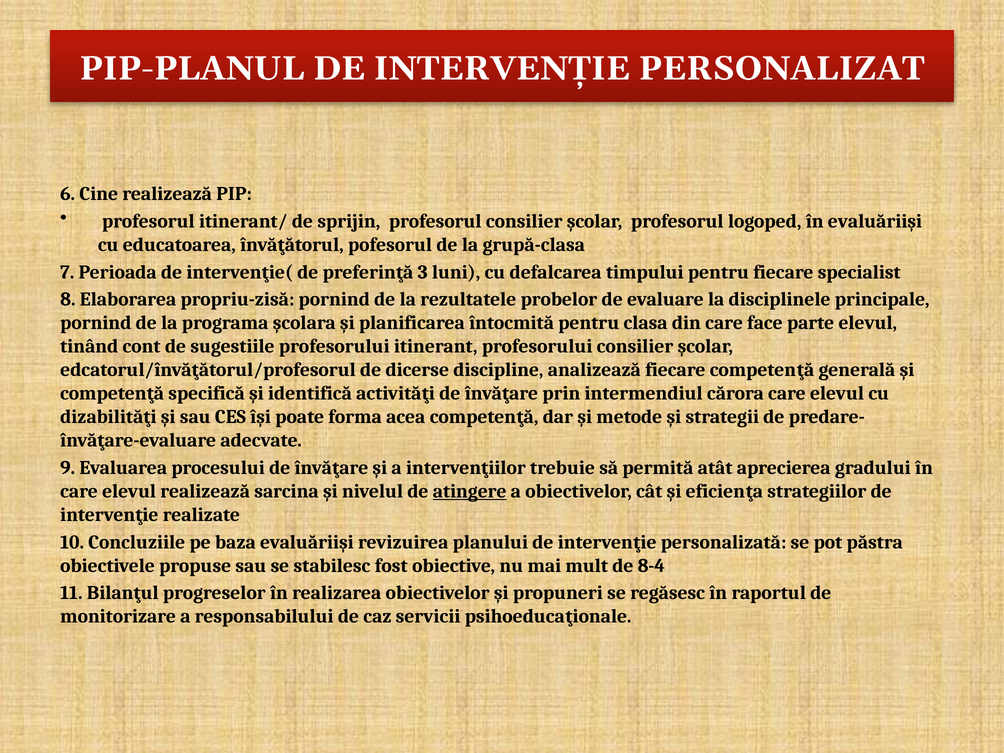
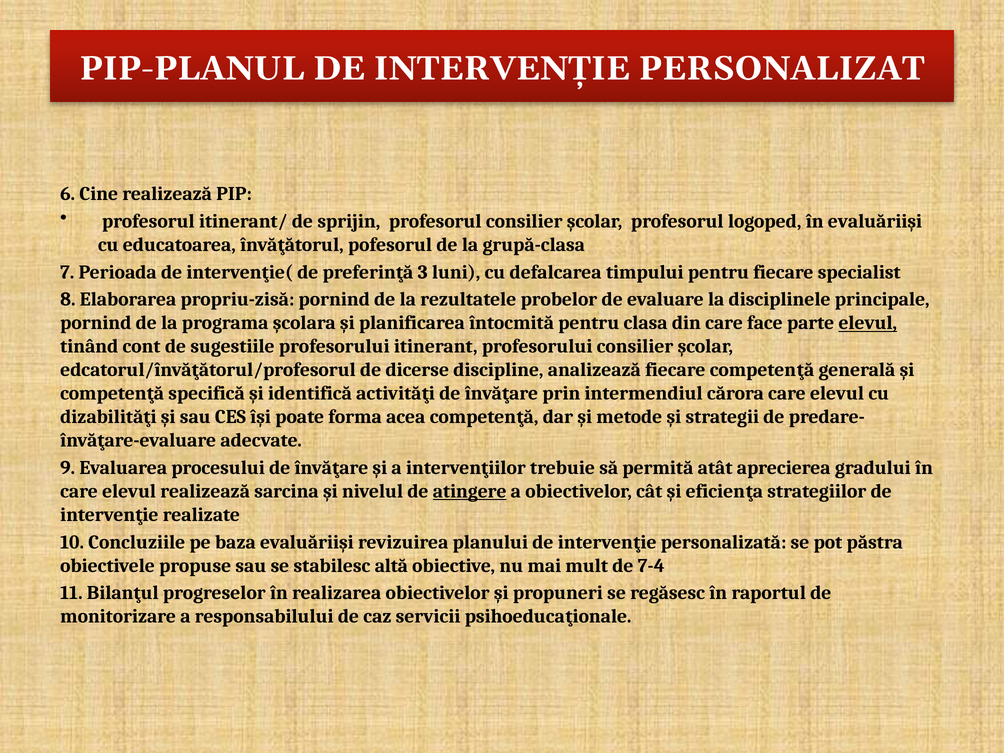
elevul at (868, 323) underline: none -> present
fost: fost -> altă
8-4: 8-4 -> 7-4
